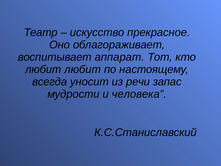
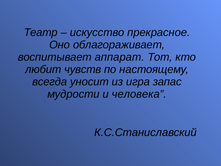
любит любит: любит -> чувств
речи: речи -> игра
